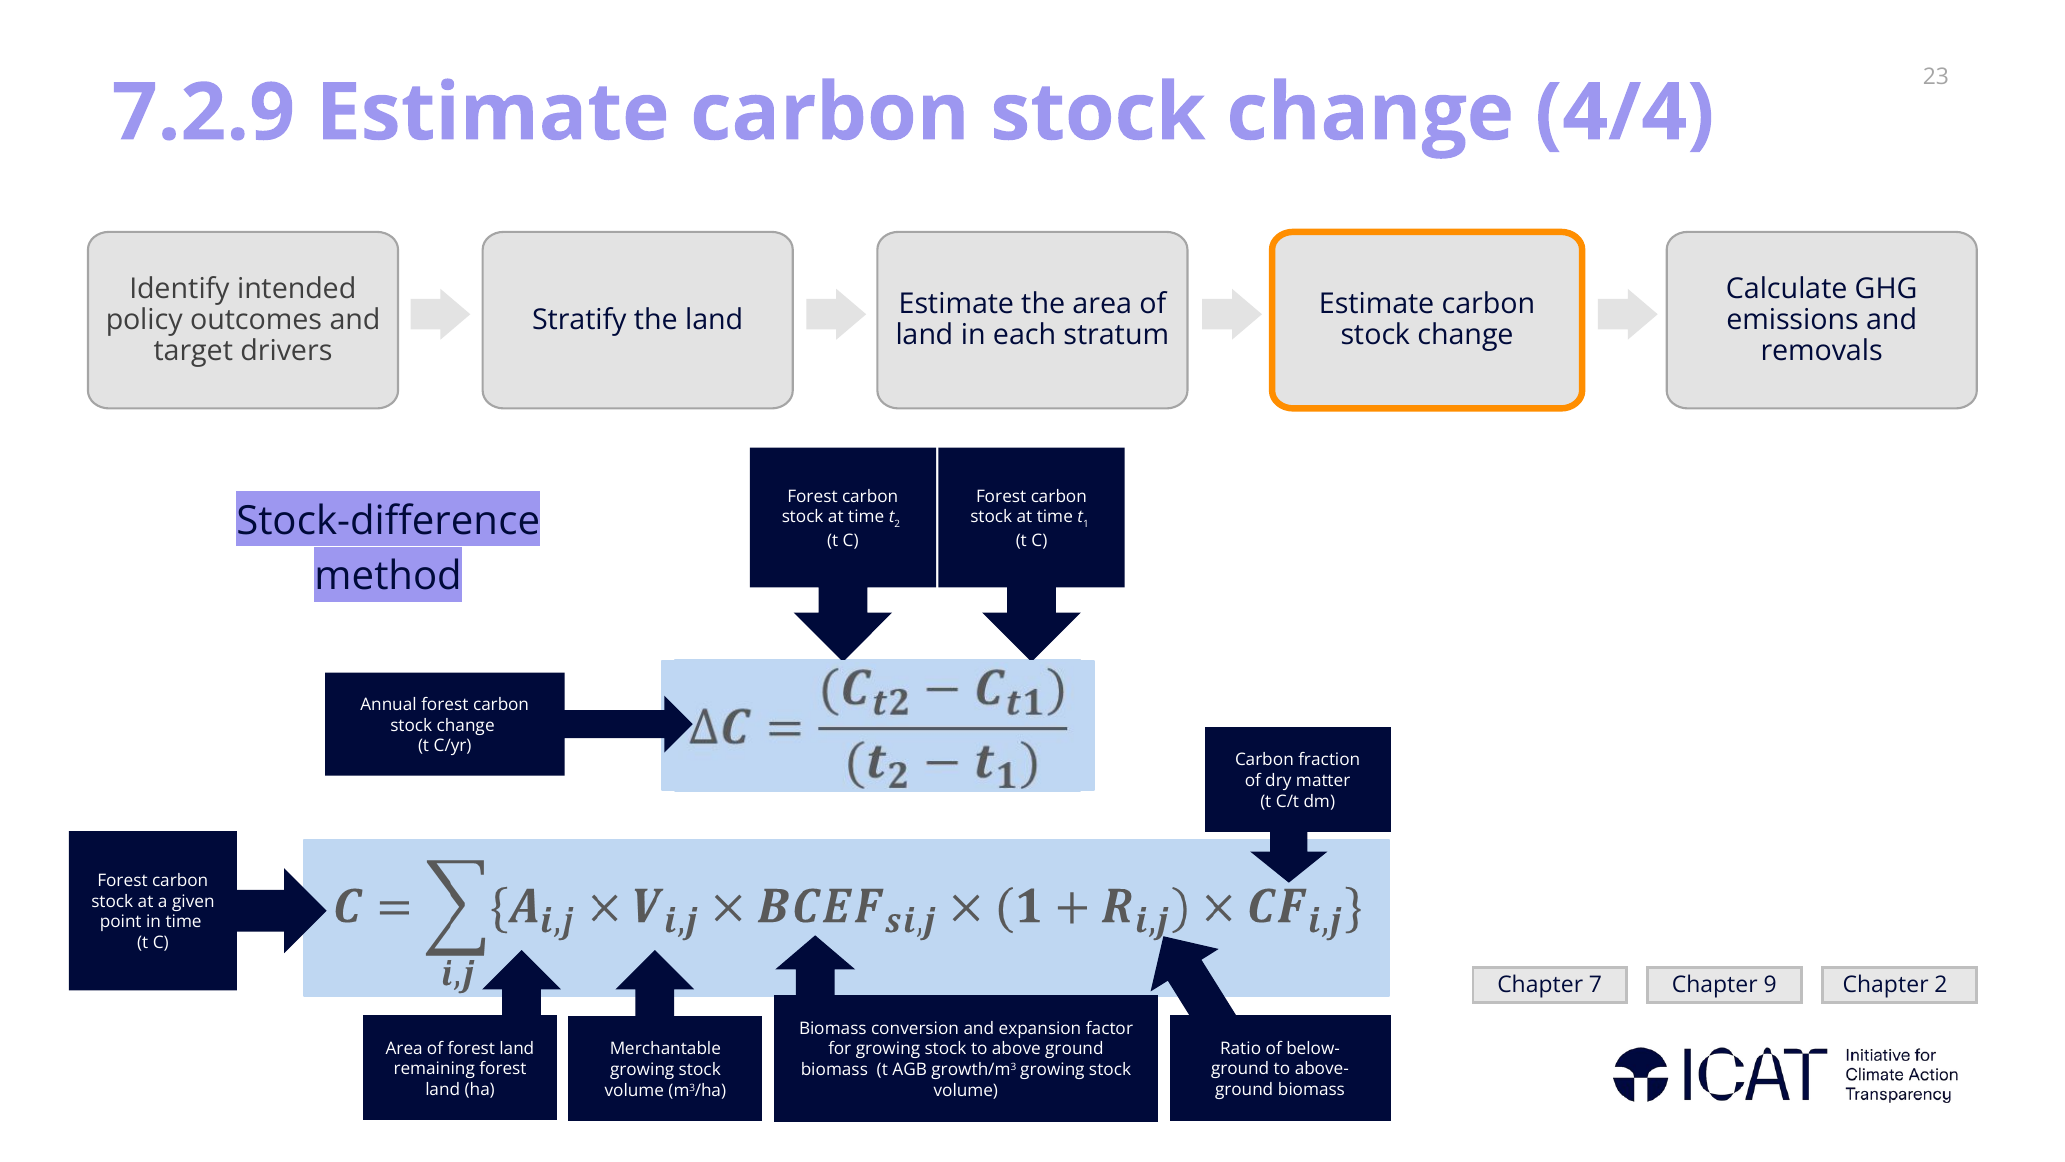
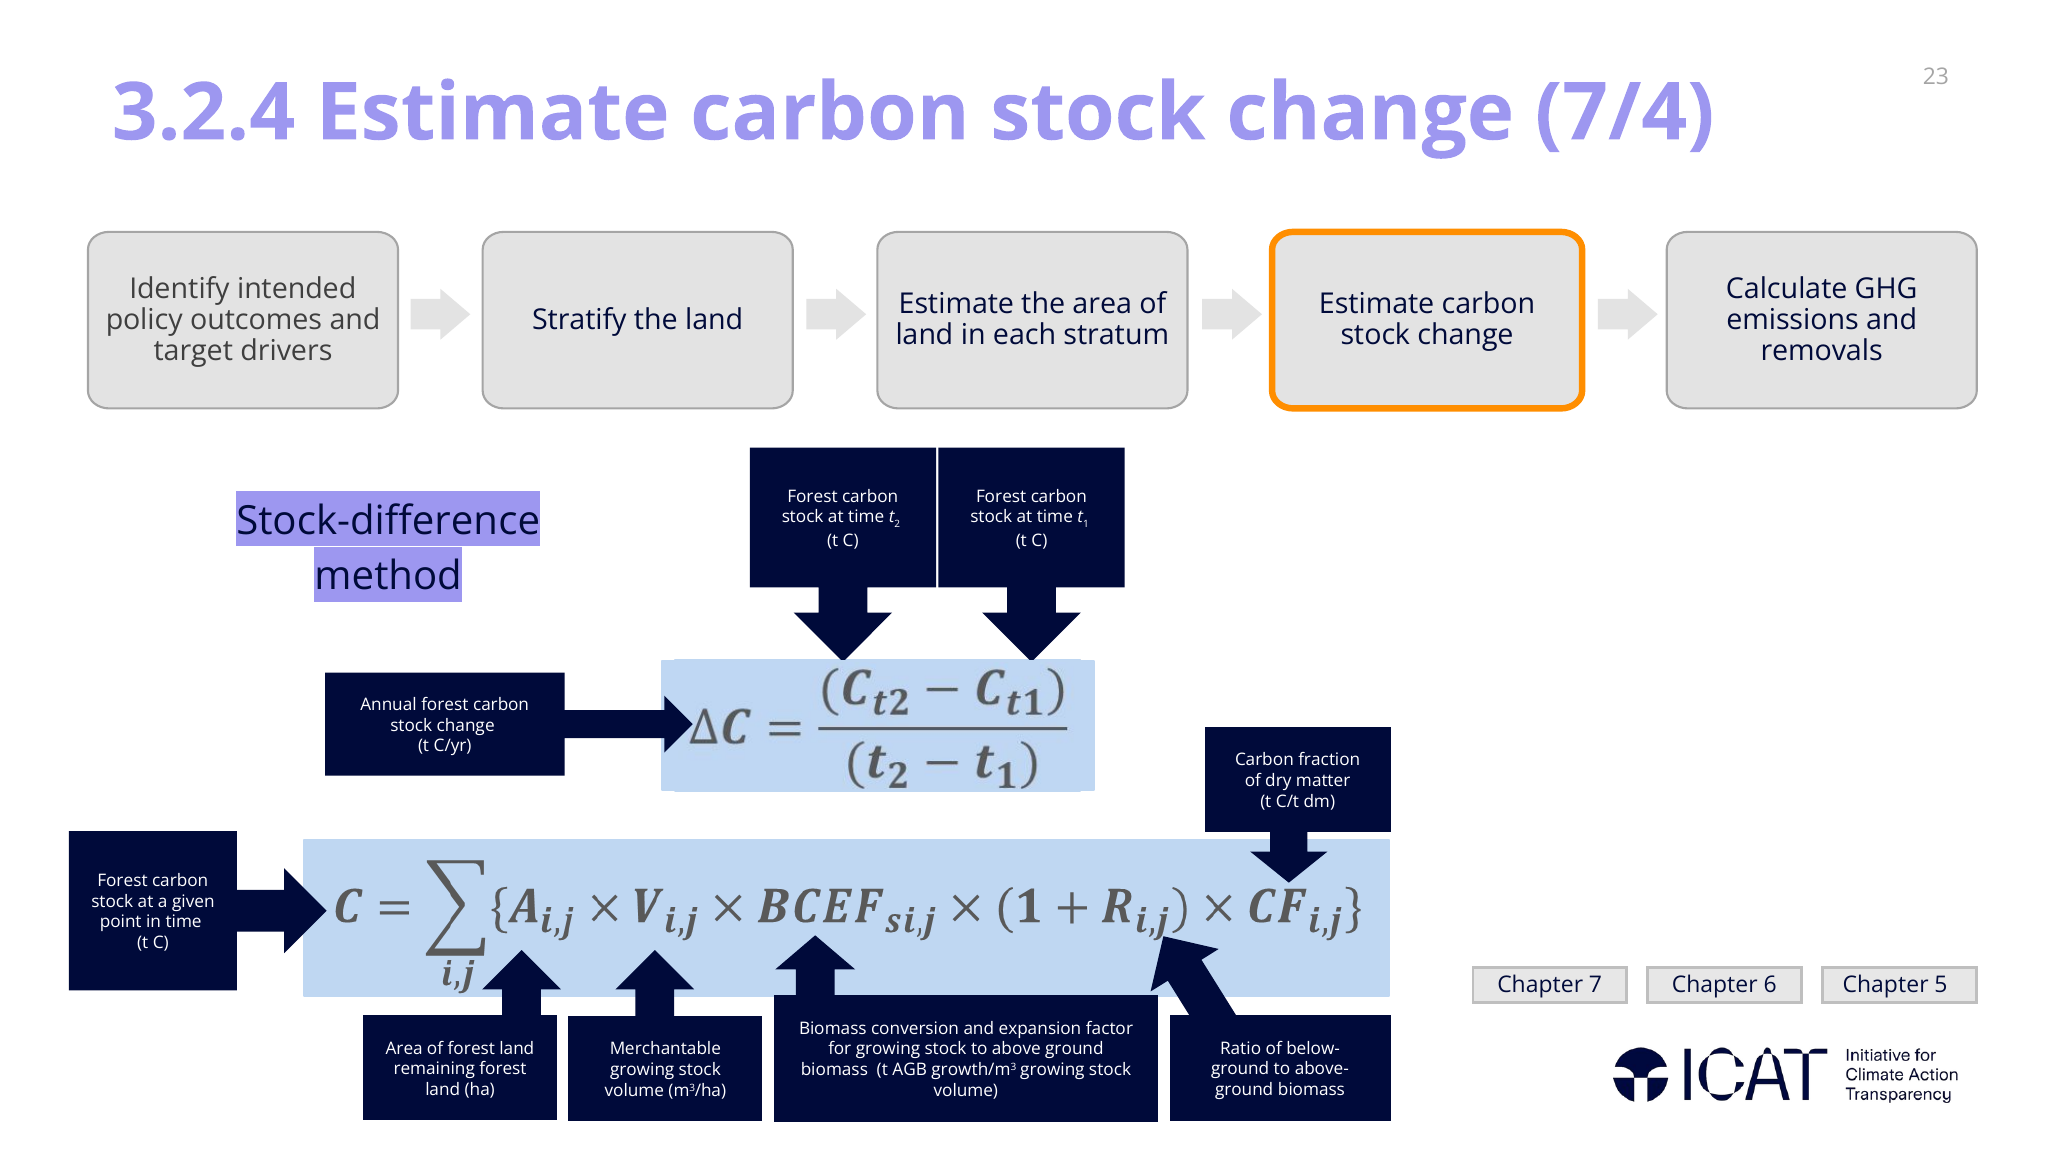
7.2.9: 7.2.9 -> 3.2.4
4/4: 4/4 -> 7/4
9: 9 -> 6
Chapter 2: 2 -> 5
